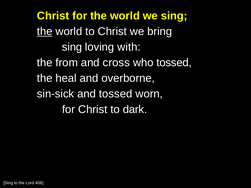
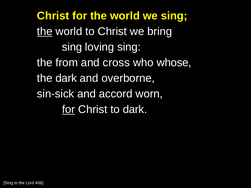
loving with: with -> sing
who tossed: tossed -> whose
the heal: heal -> dark
and tossed: tossed -> accord
for at (69, 110) underline: none -> present
